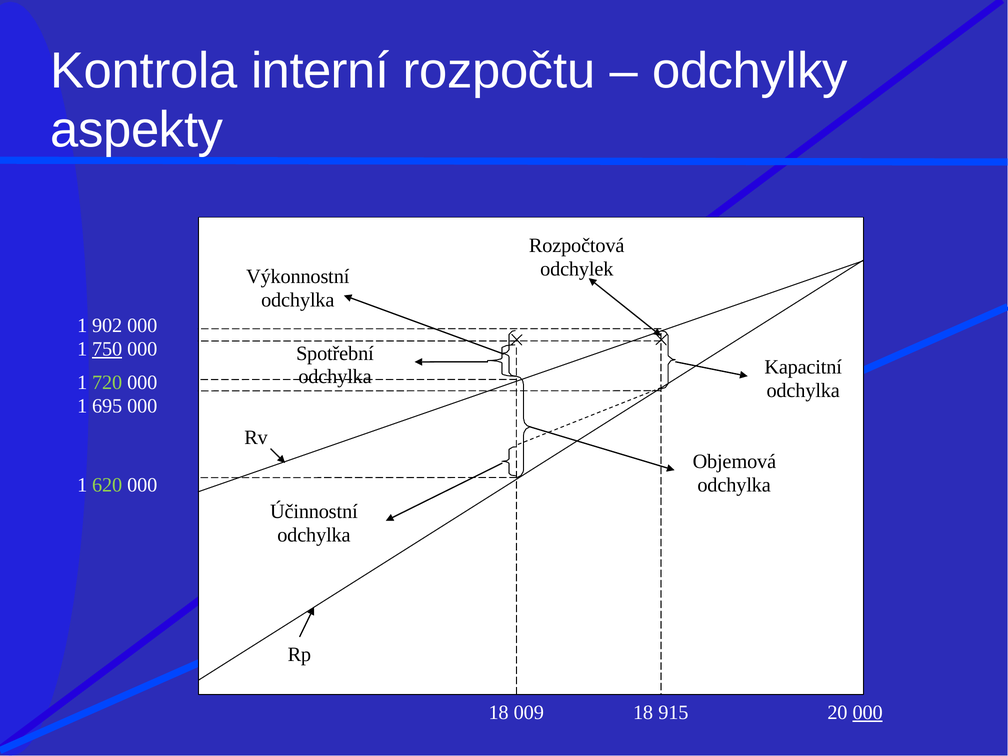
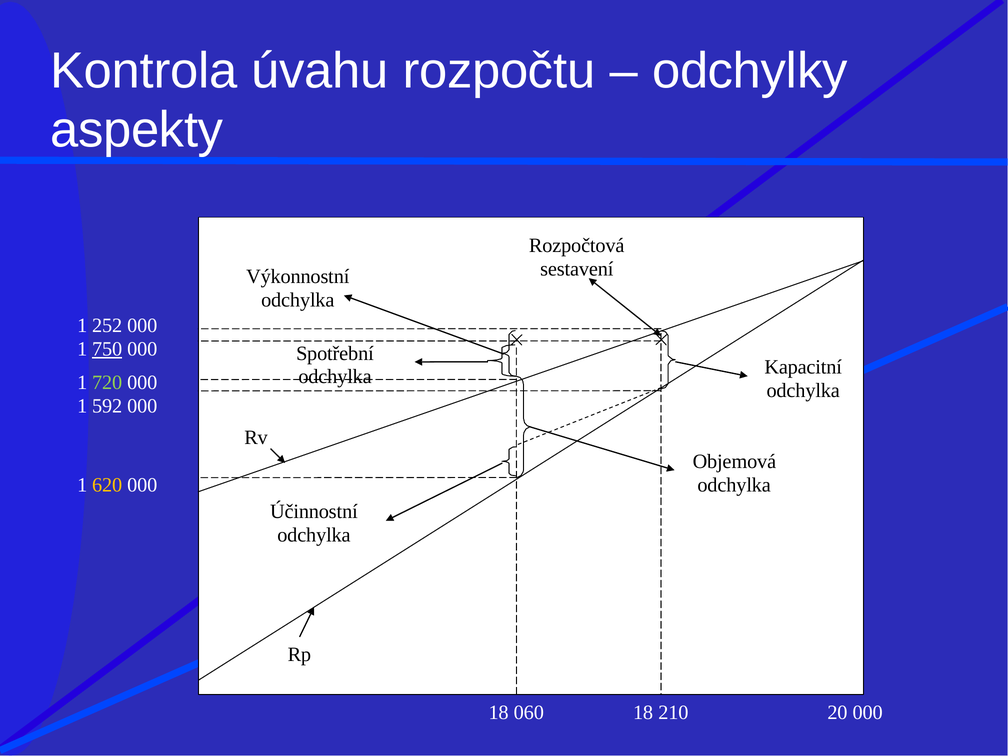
interní: interní -> úvahu
odchylek: odchylek -> sestavení
902: 902 -> 252
695: 695 -> 592
620 colour: light green -> yellow
009: 009 -> 060
915: 915 -> 210
000 at (868, 712) underline: present -> none
